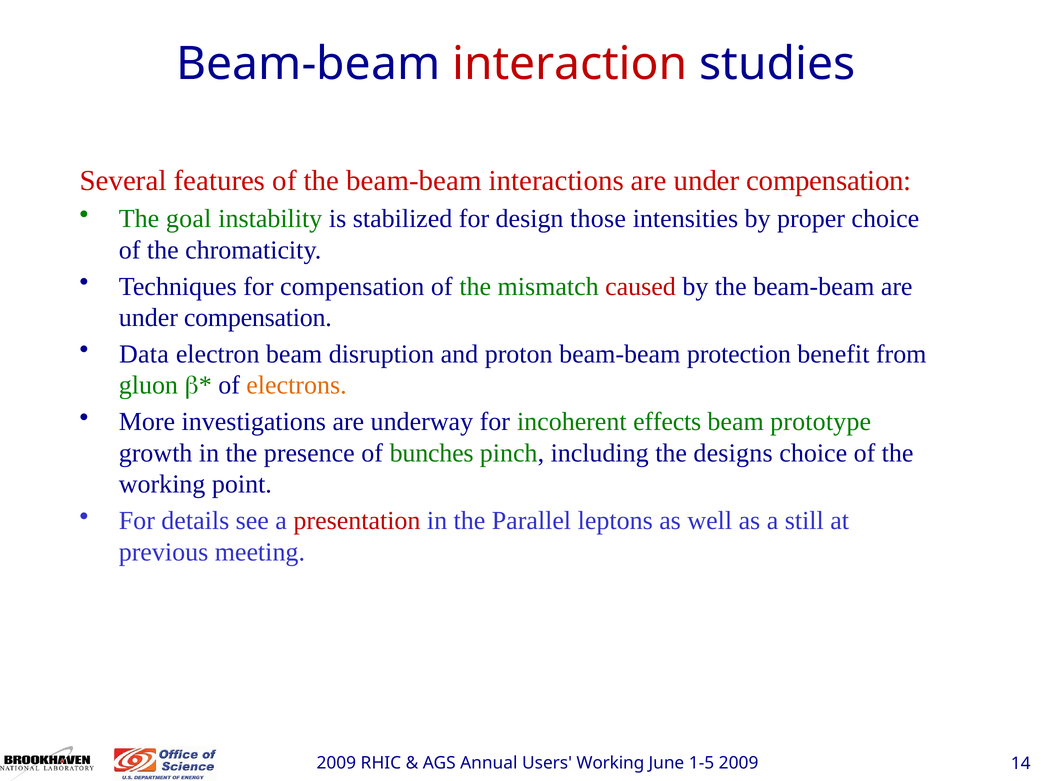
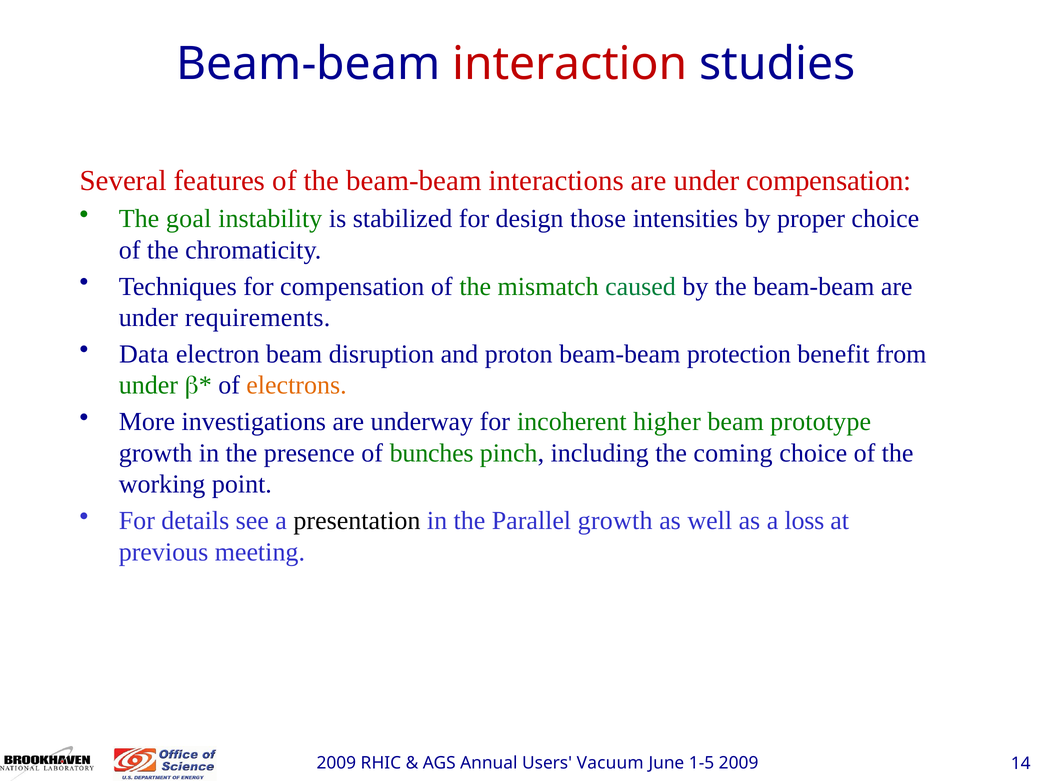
caused colour: red -> green
compensation at (258, 318): compensation -> requirements
gluon at (148, 385): gluon -> under
effects: effects -> higher
designs: designs -> coming
presentation colour: red -> black
Parallel leptons: leptons -> growth
still: still -> loss
Working at (610, 763): Working -> Vacuum
